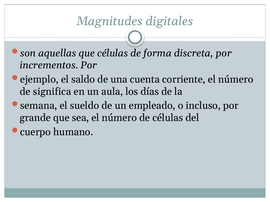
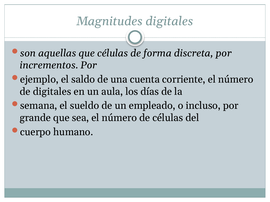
de significa: significa -> digitales
